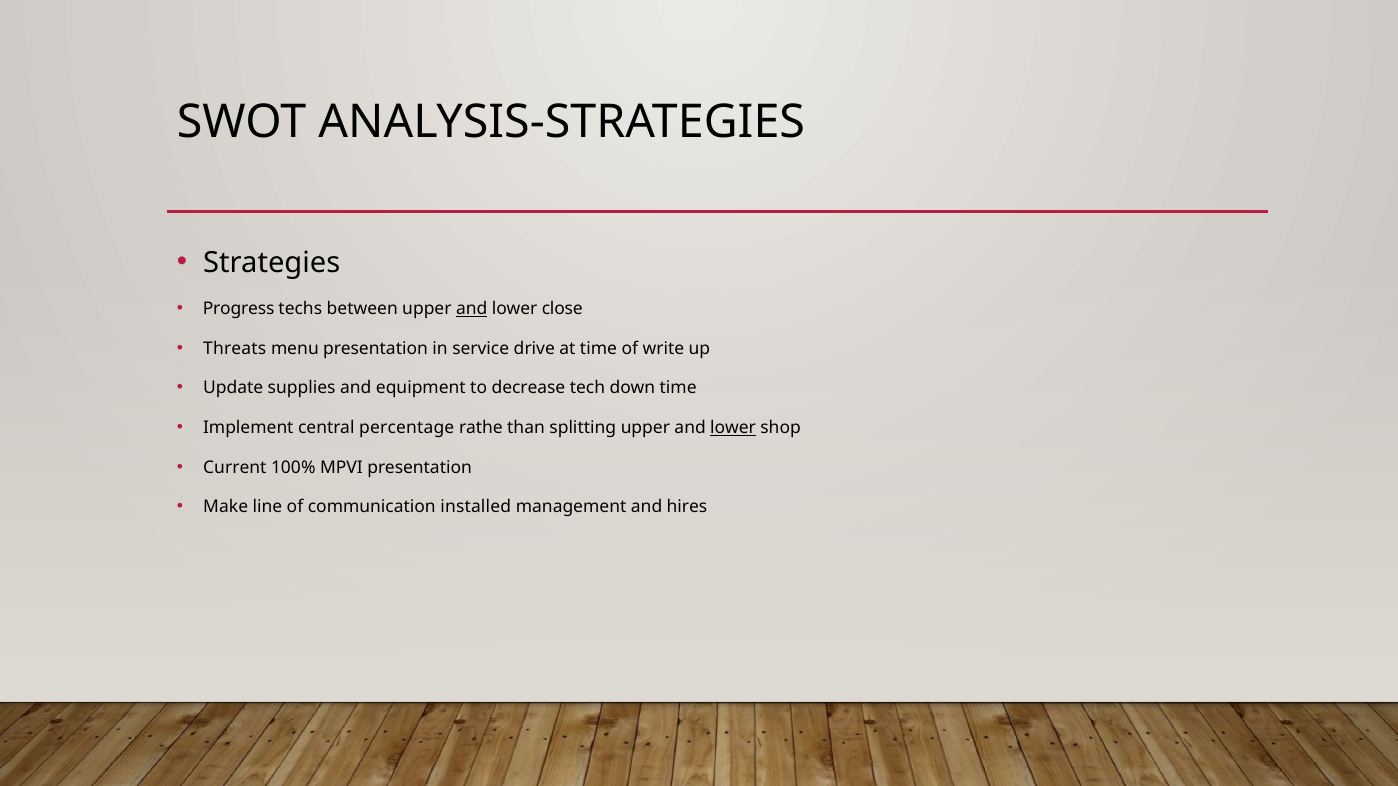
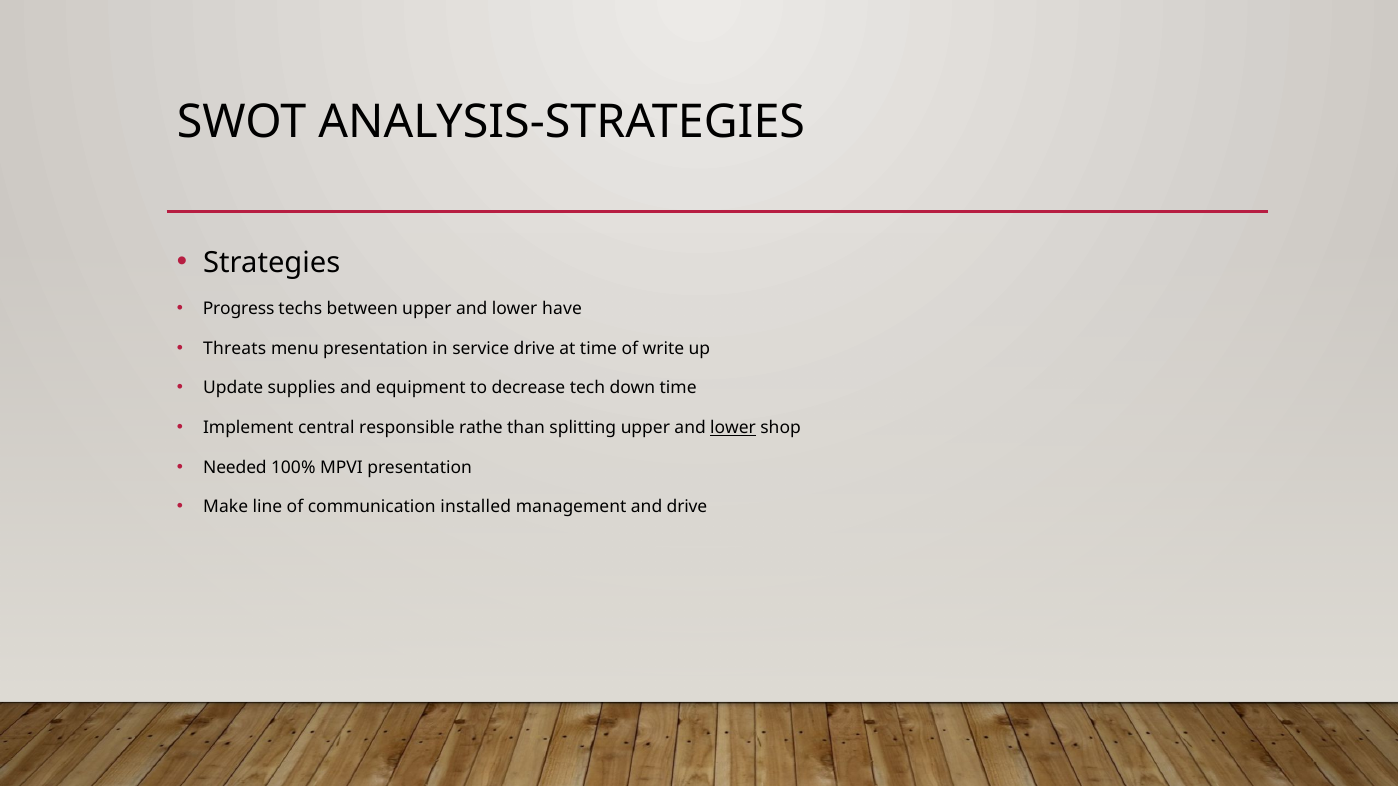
and at (472, 309) underline: present -> none
close: close -> have
percentage: percentage -> responsible
Current: Current -> Needed
and hires: hires -> drive
